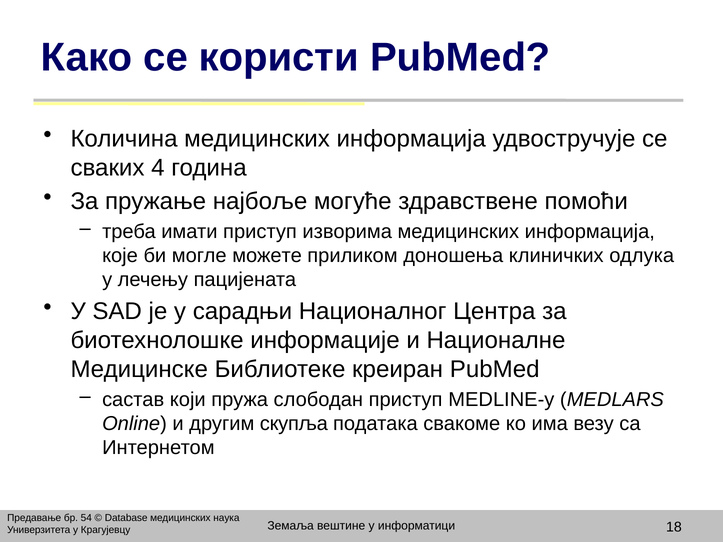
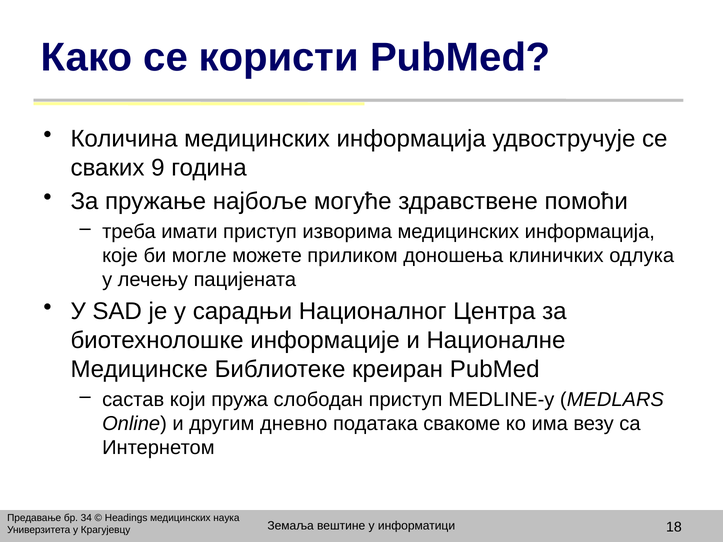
4: 4 -> 9
скупља: скупља -> дневно
54: 54 -> 34
Database: Database -> Headings
